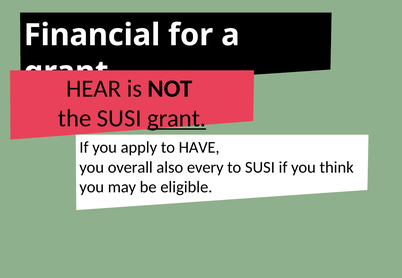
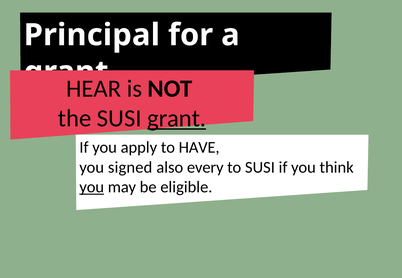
Financial: Financial -> Principal
overall: overall -> signed
you at (92, 187) underline: none -> present
